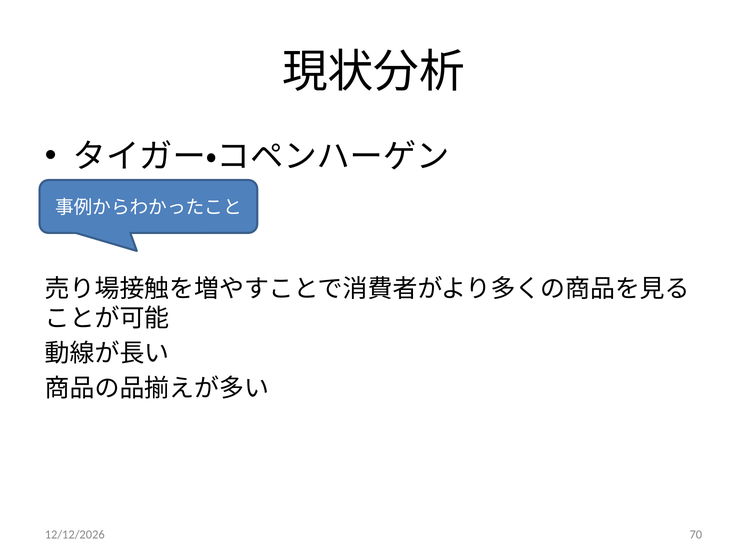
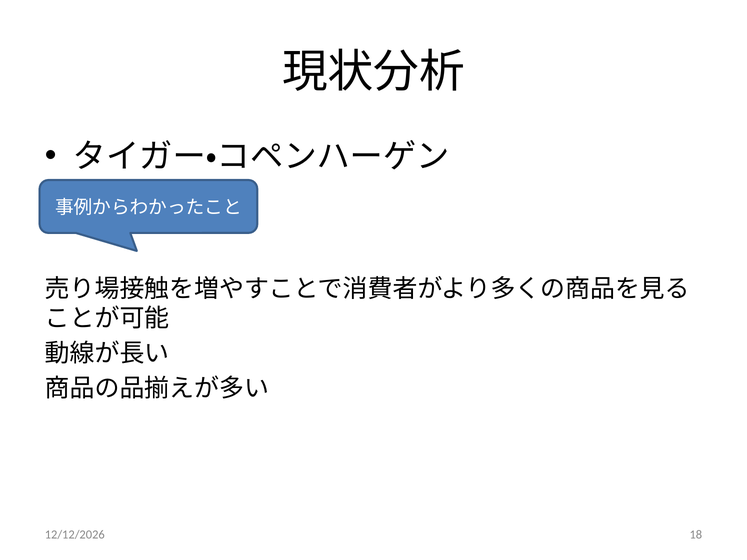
70: 70 -> 18
